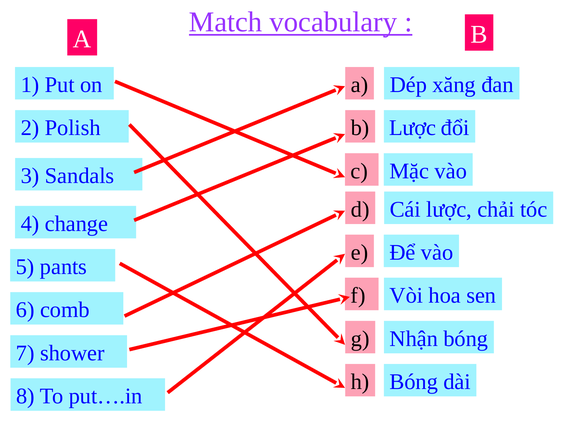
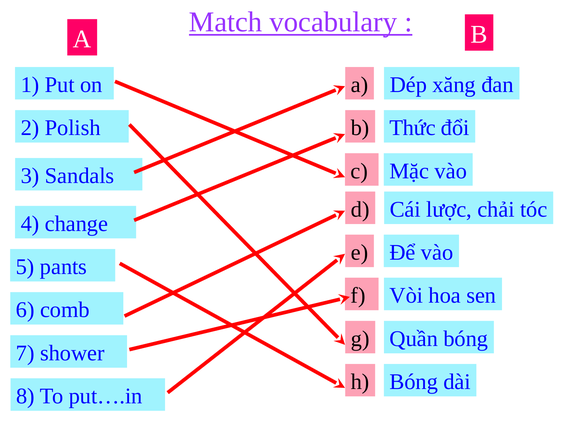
Lược at (413, 128): Lược -> Thức
Nhận: Nhận -> Quần
